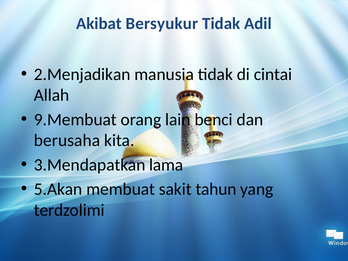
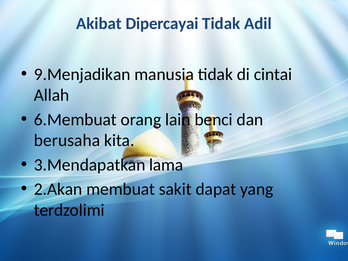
Bersyukur: Bersyukur -> Dipercayai
2.Menjadikan: 2.Menjadikan -> 9.Menjadikan
9.Membuat: 9.Membuat -> 6.Membuat
5.Akan: 5.Akan -> 2.Akan
tahun: tahun -> dapat
